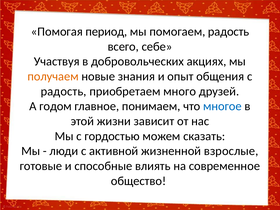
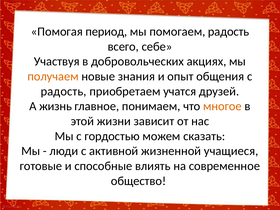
много: много -> учатся
годом: годом -> жизнь
многое colour: blue -> orange
взрослые: взрослые -> учащиеся
